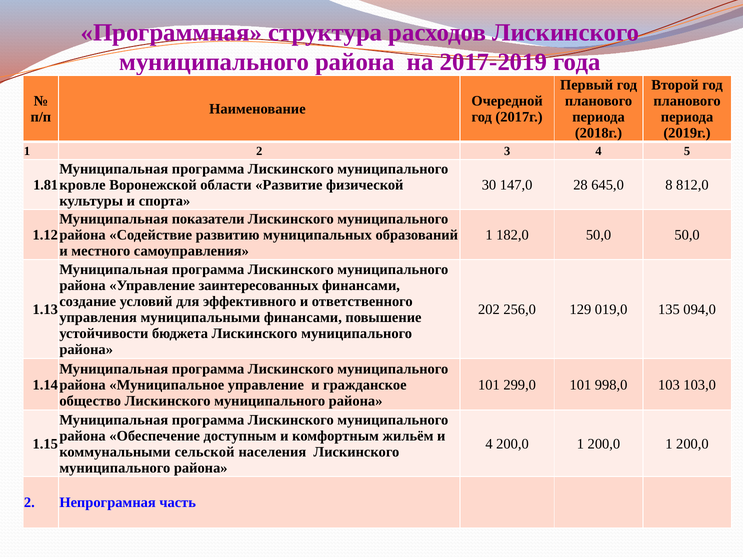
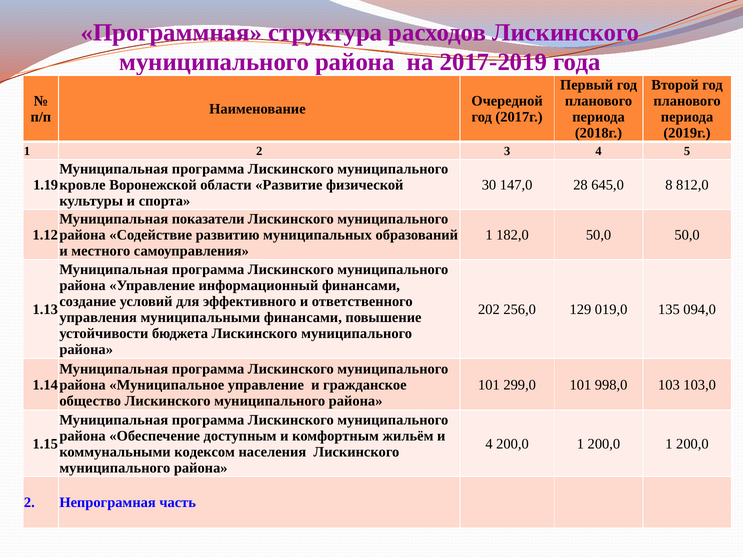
1.81: 1.81 -> 1.19
заинтересованных: заинтересованных -> информационный
сельской: сельской -> кодексом
